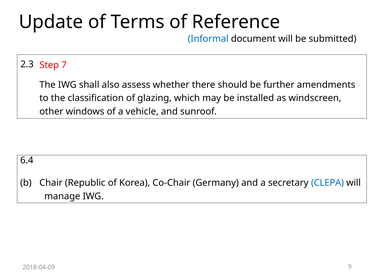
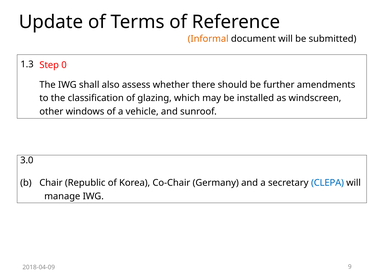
Informal colour: blue -> orange
2.3: 2.3 -> 1.3
7: 7 -> 0
6.4: 6.4 -> 3.0
